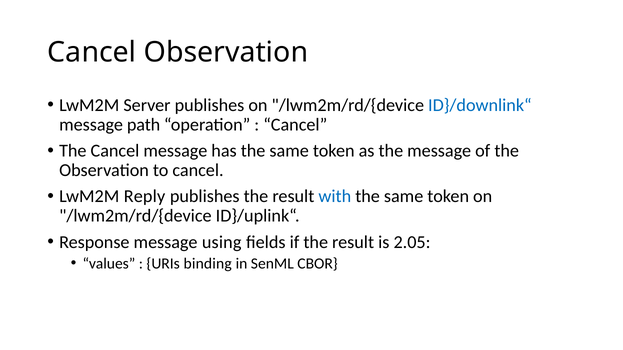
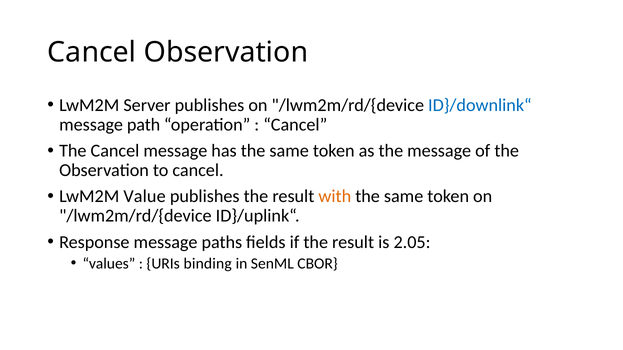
Reply: Reply -> Value
with colour: blue -> orange
using: using -> paths
